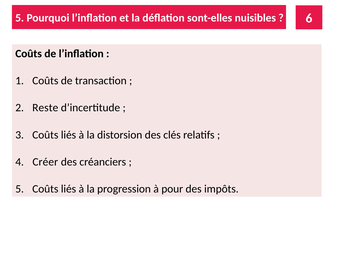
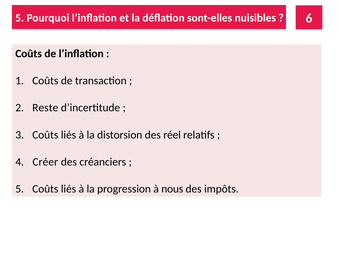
clés: clés -> réel
pour: pour -> nous
